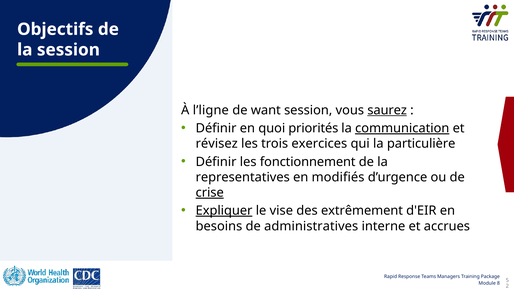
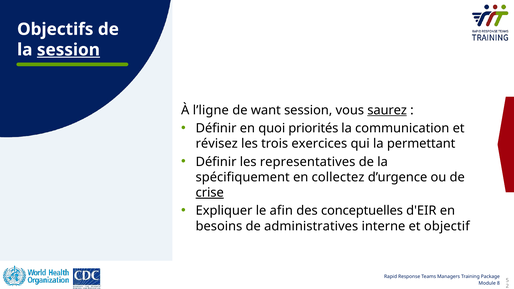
session at (68, 50) underline: none -> present
communication underline: present -> none
particulière: particulière -> permettant
fonctionnement: fonctionnement -> representatives
representatives: representatives -> spécifiquement
modifiés: modifiés -> collectez
Expliquer underline: present -> none
vise: vise -> afin
extrêmement: extrêmement -> conceptuelles
accrues: accrues -> objectif
